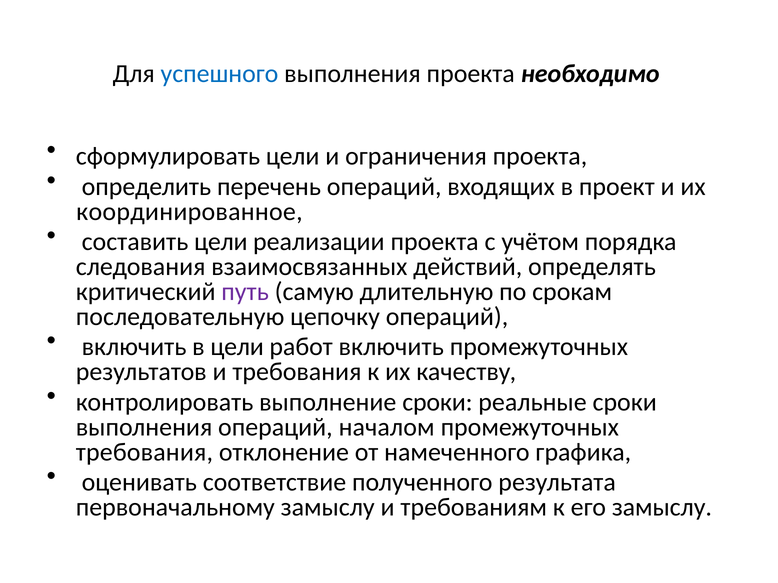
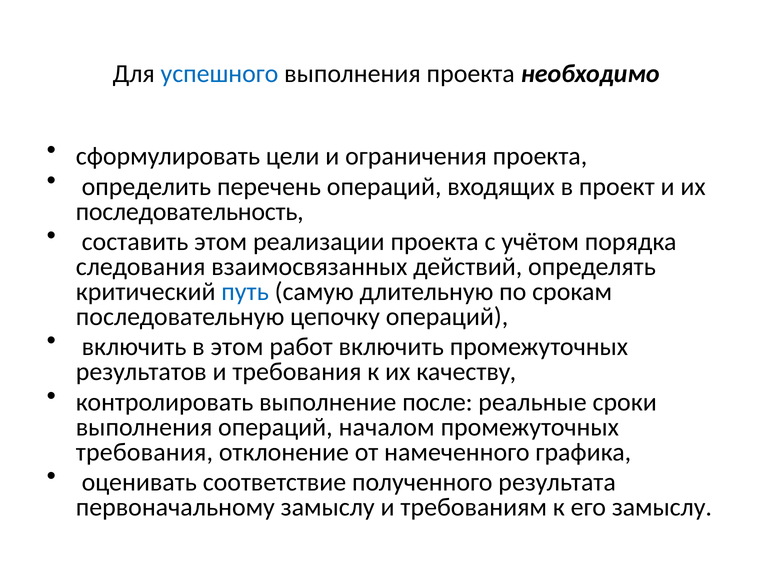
координированное: координированное -> последовательность
составить цели: цели -> этом
путь colour: purple -> blue
в цели: цели -> этом
выполнение сроки: сроки -> после
